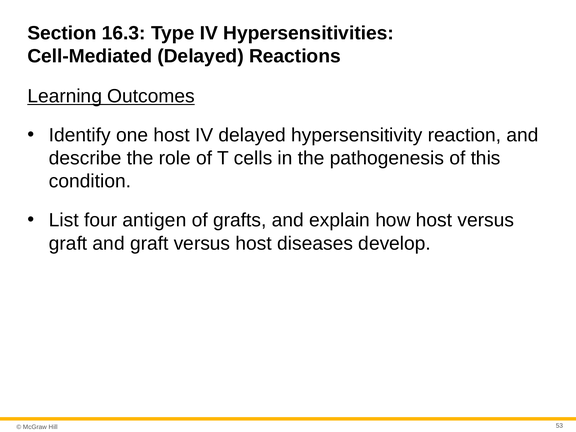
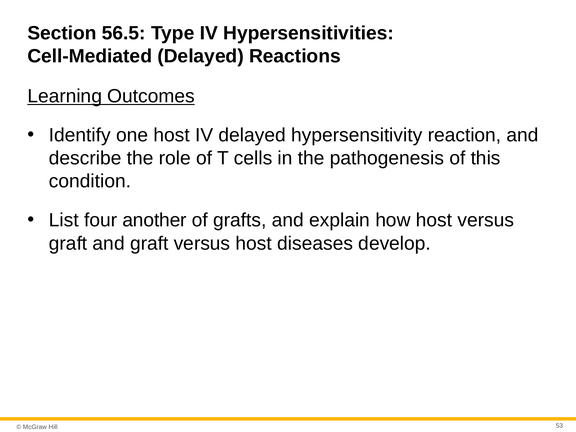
16.3: 16.3 -> 56.5
antigen: antigen -> another
